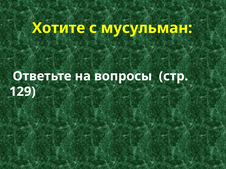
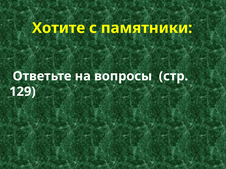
мусульман: мусульман -> памятники
